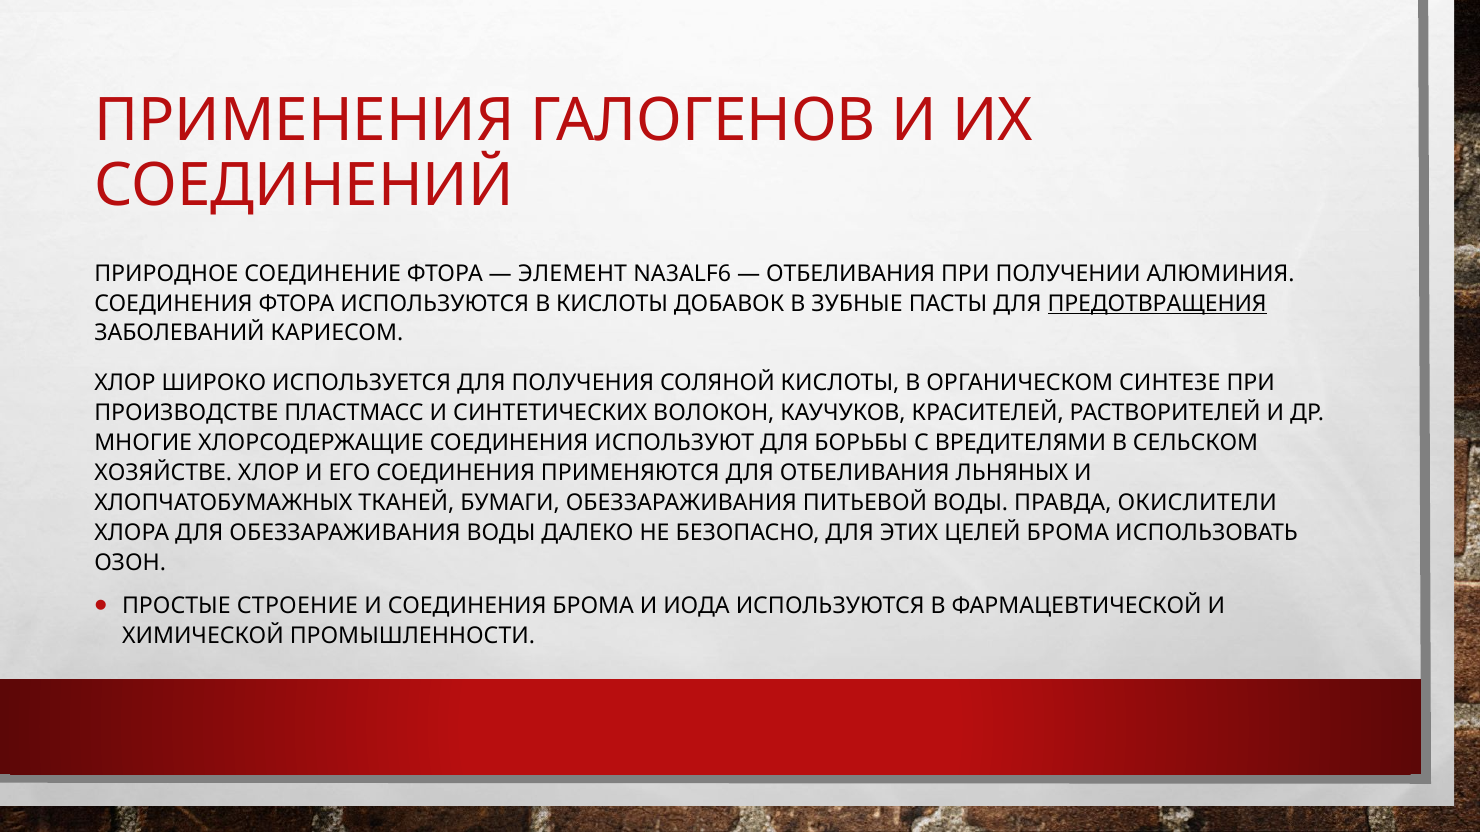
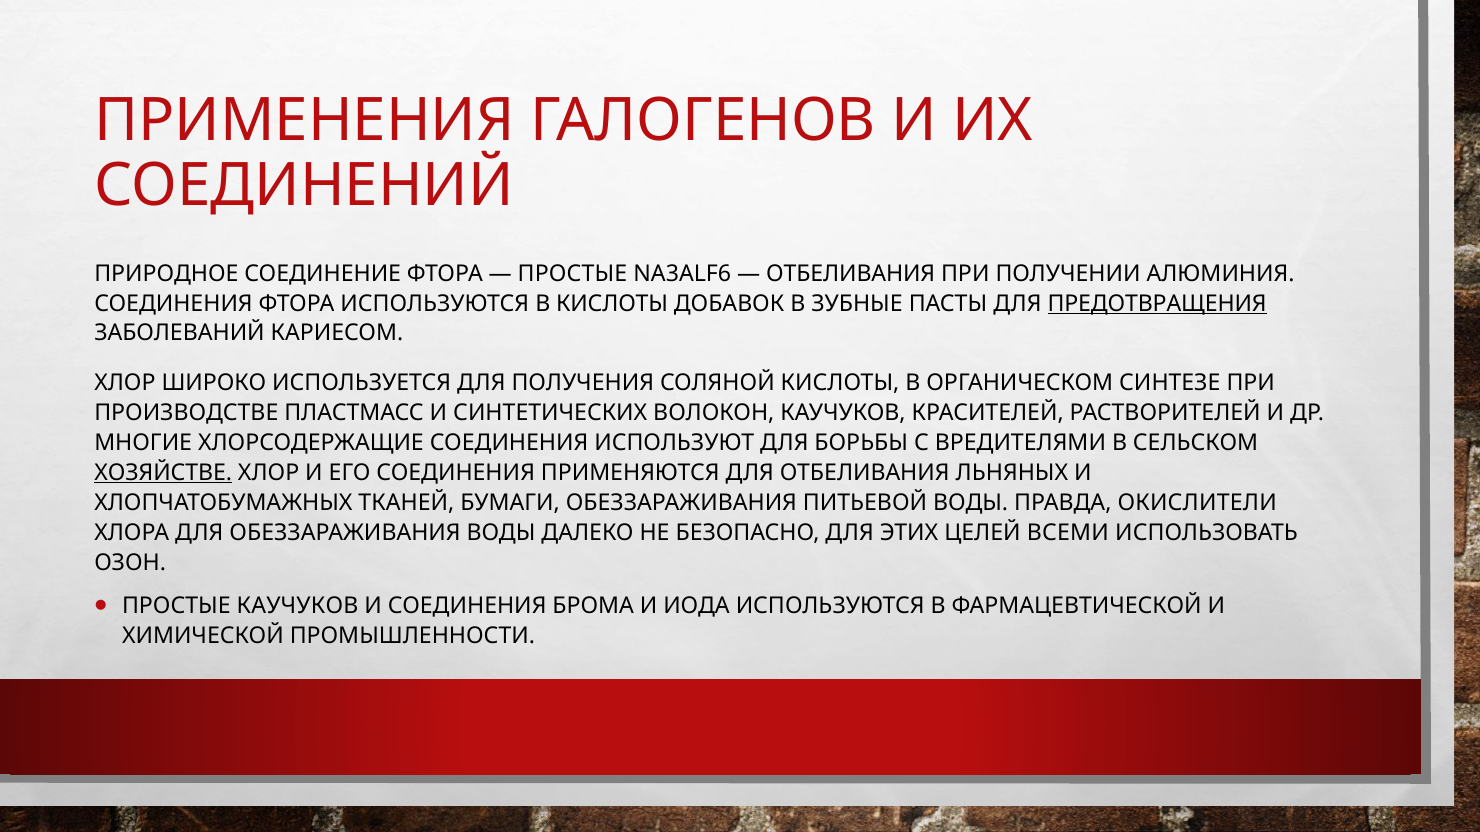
ЭЛЕМЕНТ at (572, 274): ЭЛЕМЕНТ -> ПРОСТЫЕ
ХОЗЯЙСТВЕ underline: none -> present
ЦЕЛЕЙ БРОМА: БРОМА -> ВСЕМИ
ПРОСТЫЕ СТРОЕНИЕ: СТРОЕНИЕ -> КАУЧУКОВ
